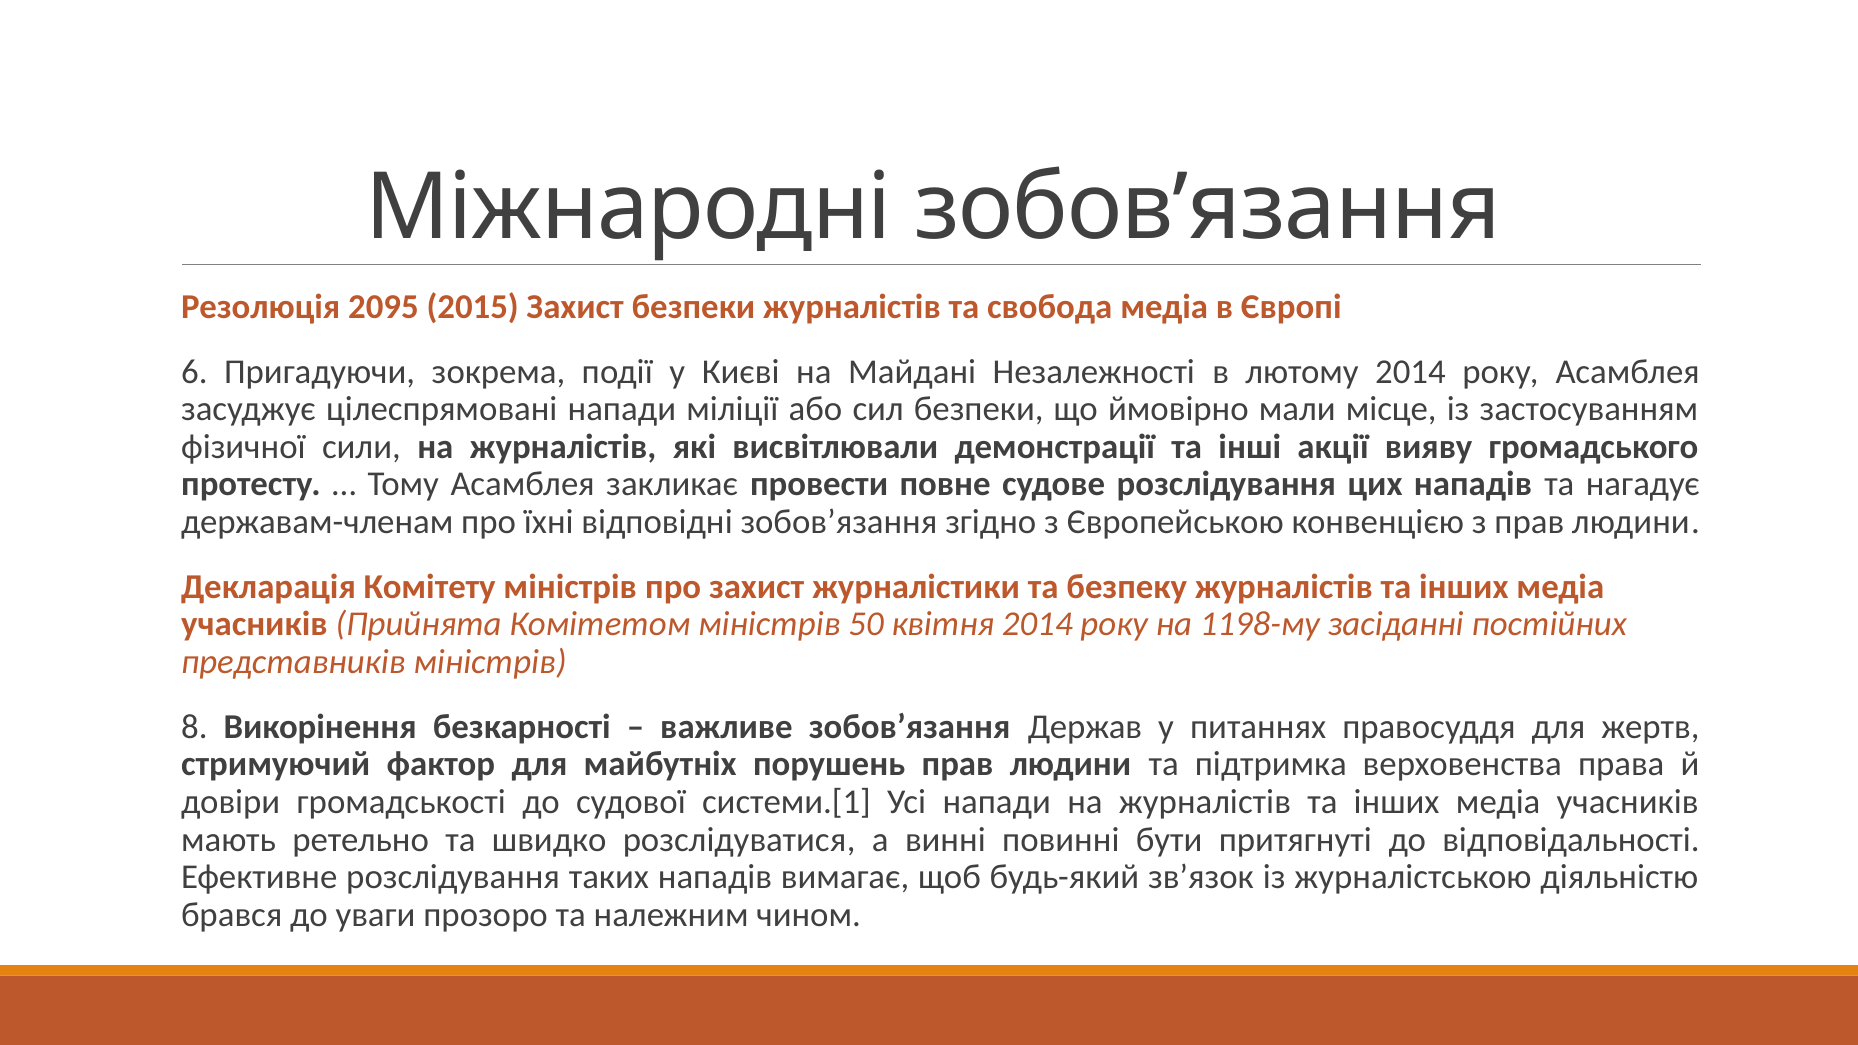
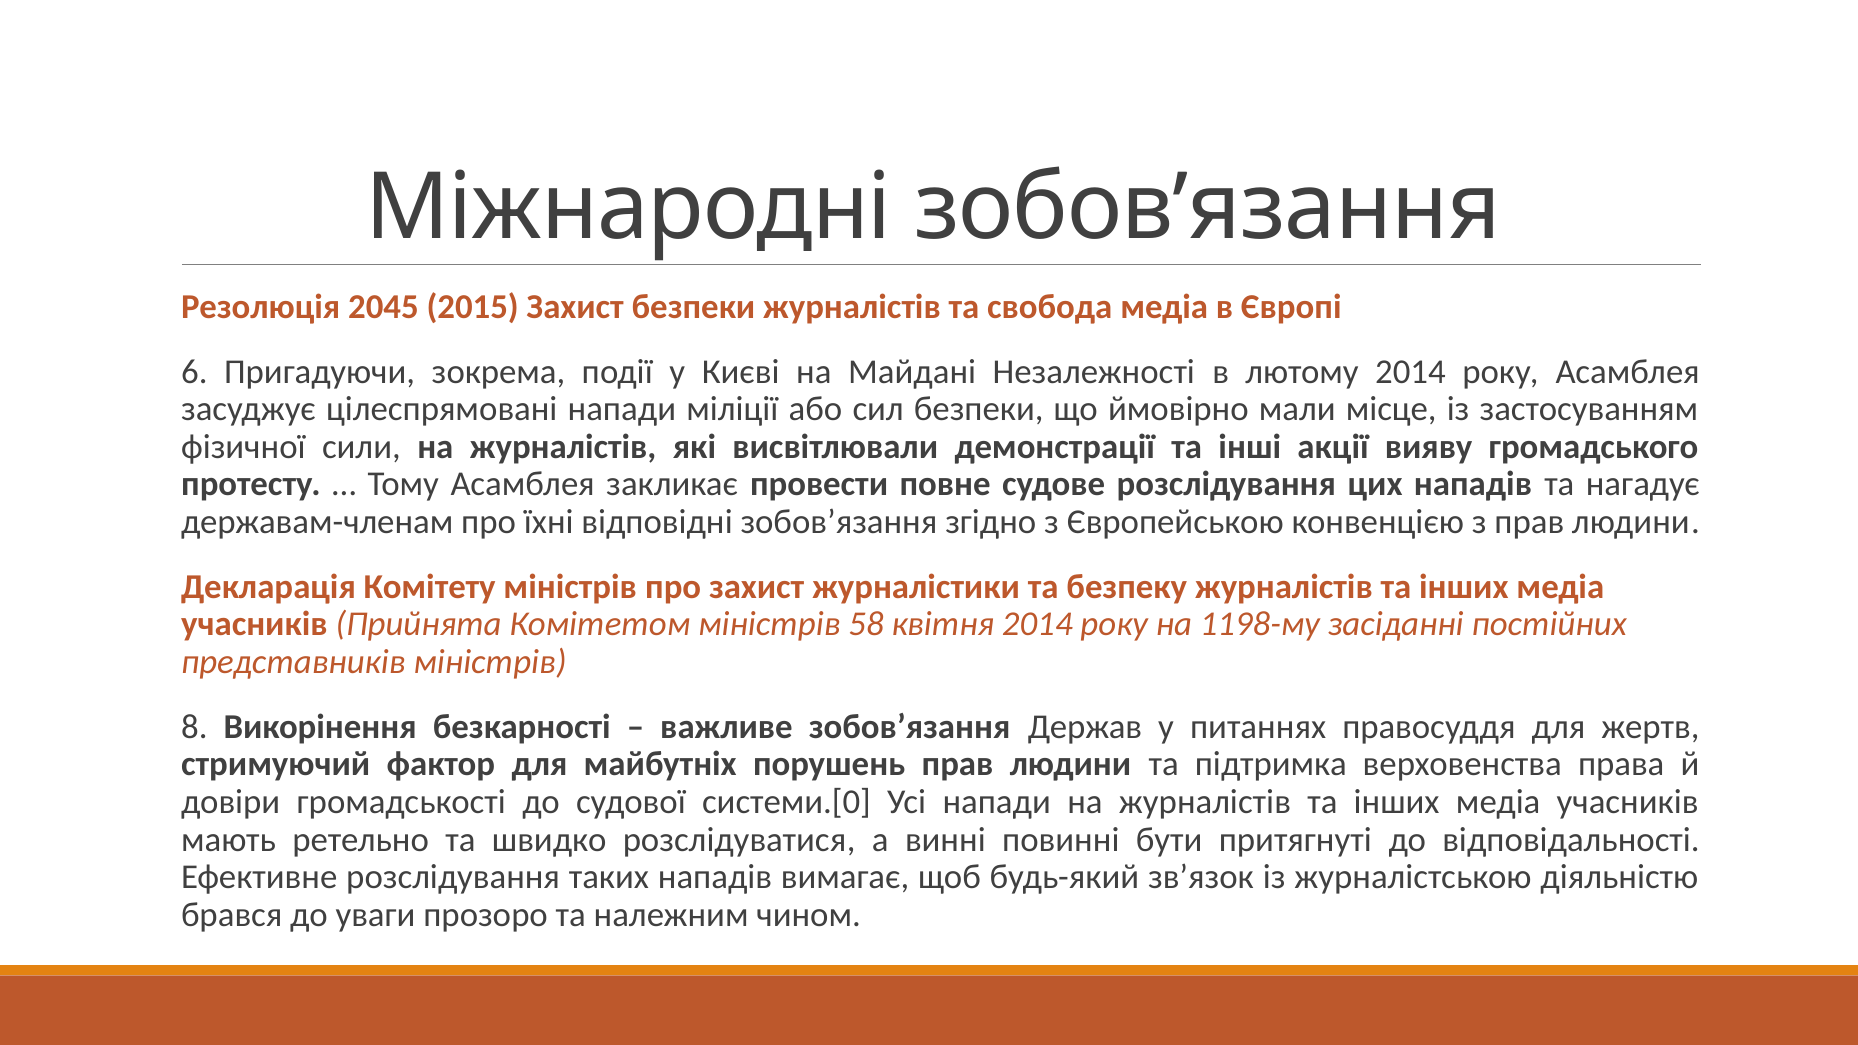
2095: 2095 -> 2045
50: 50 -> 58
системи.[1: системи.[1 -> системи.[0
